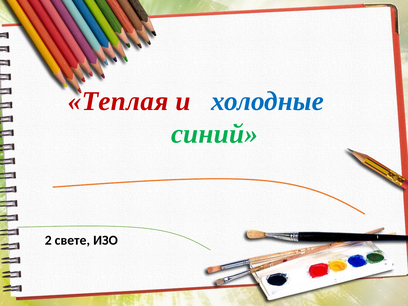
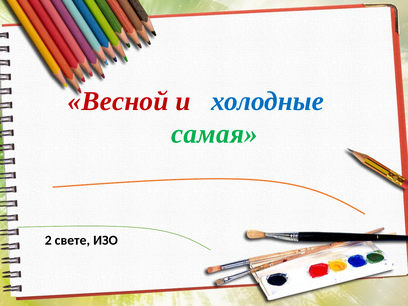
Теплая: Теплая -> Весной
синий: синий -> самая
